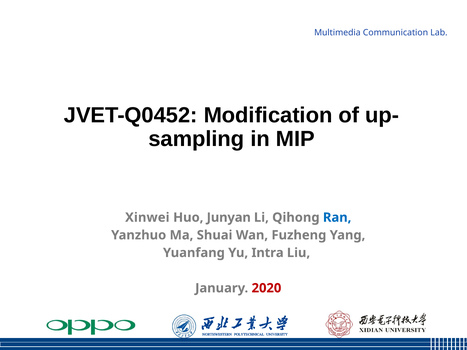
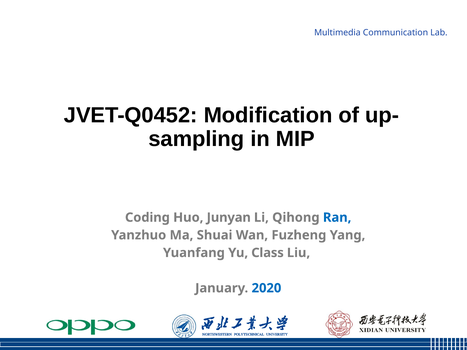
Xinwei: Xinwei -> Coding
Intra: Intra -> Class
2020 colour: red -> blue
